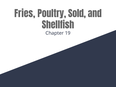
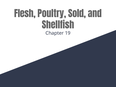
Fries: Fries -> Flesh
